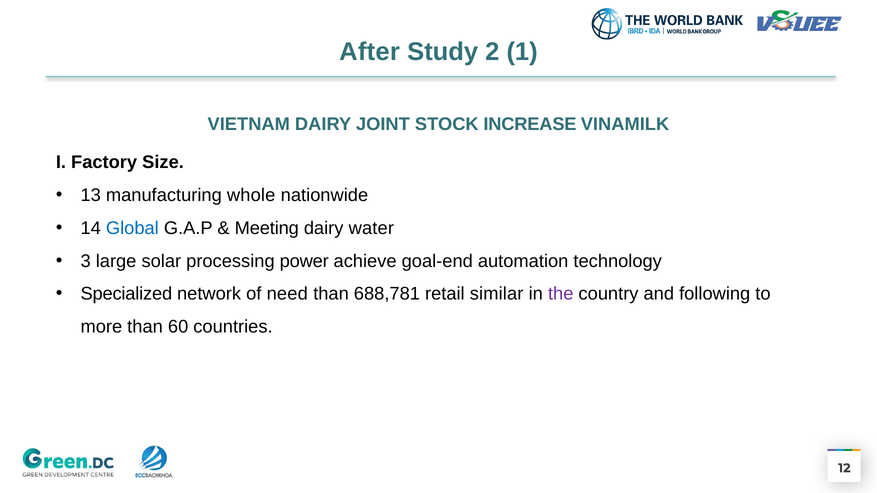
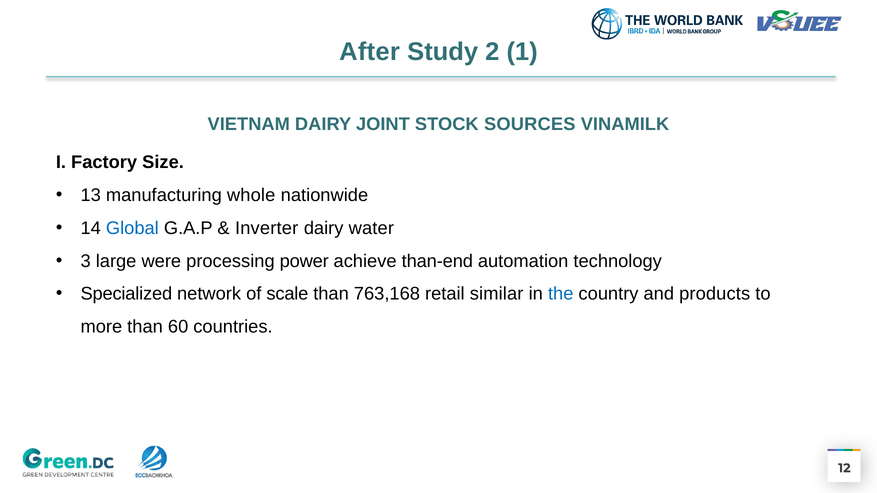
INCREASE: INCREASE -> SOURCES
Meeting: Meeting -> Inverter
solar: solar -> were
goal-end: goal-end -> than-end
need: need -> scale
688,781: 688,781 -> 763,168
the colour: purple -> blue
following: following -> products
